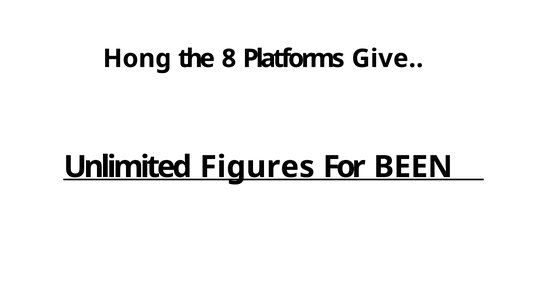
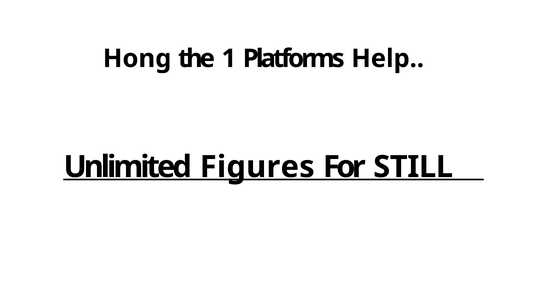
8: 8 -> 1
Give: Give -> Help
BEEN: BEEN -> STILL
